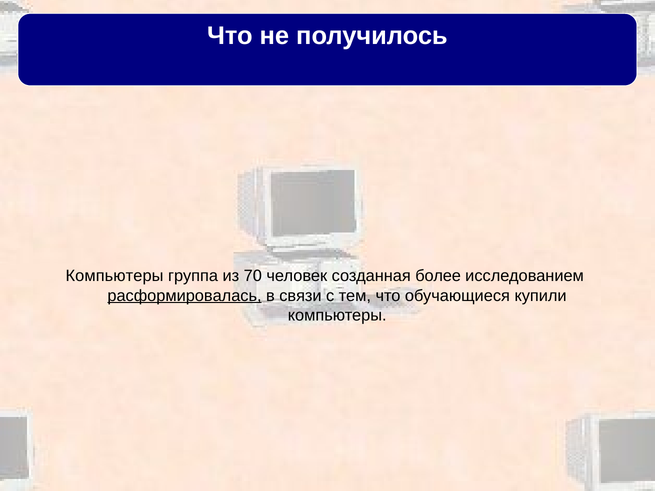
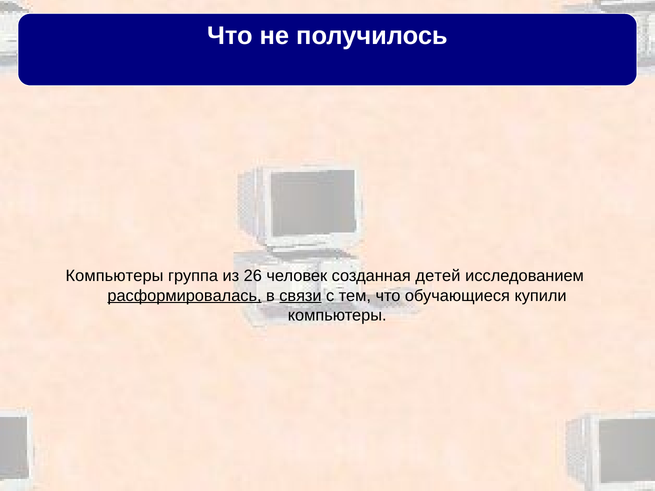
70: 70 -> 26
более: более -> детей
связи underline: none -> present
